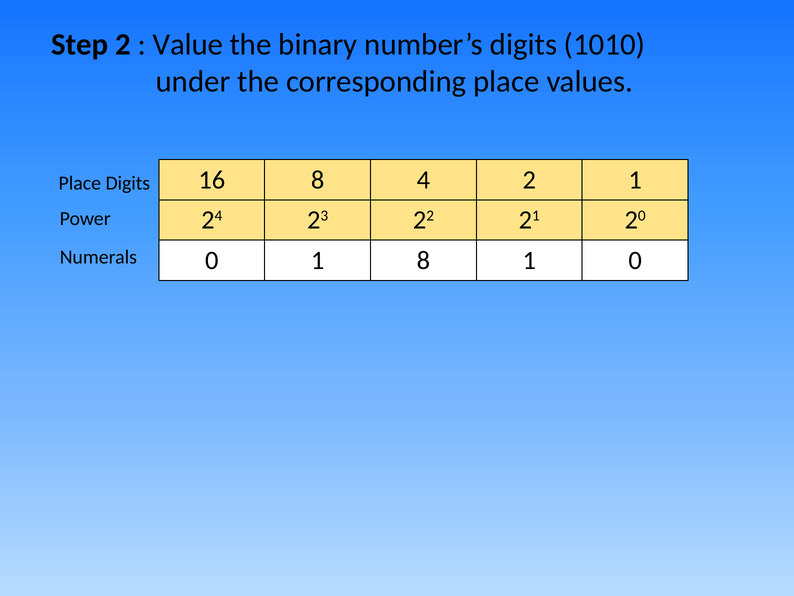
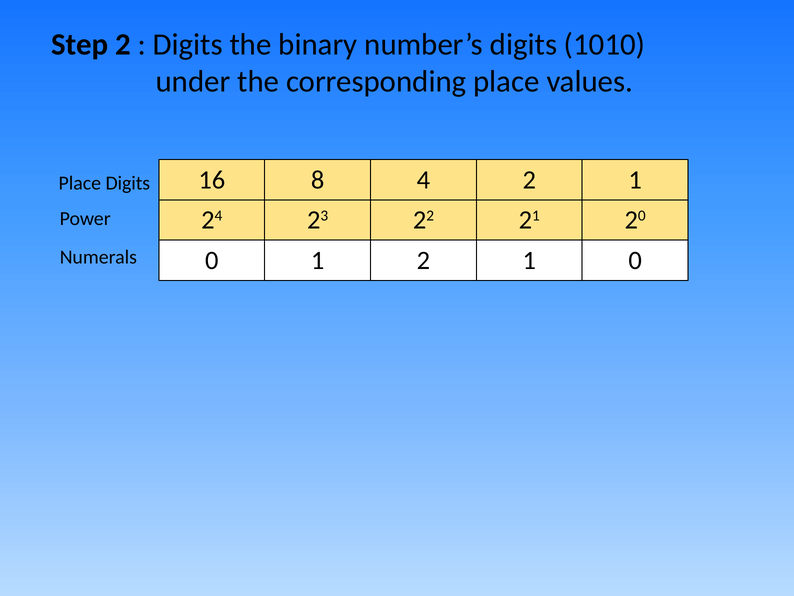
Value at (188, 44): Value -> Digits
1 8: 8 -> 2
